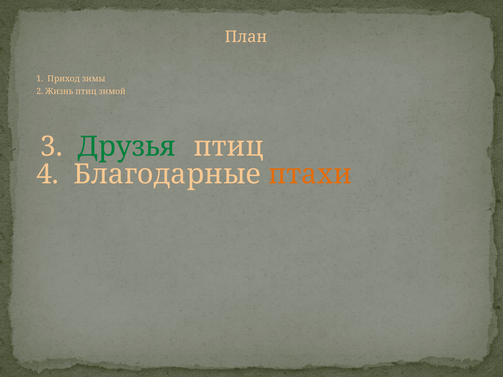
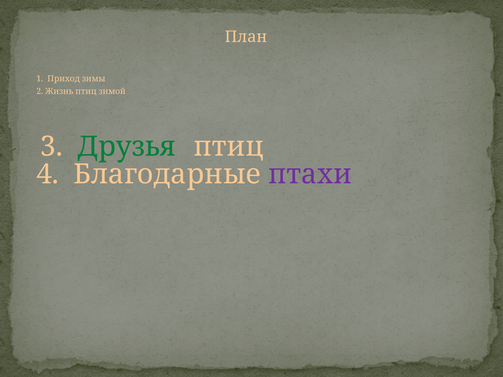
птахи colour: orange -> purple
